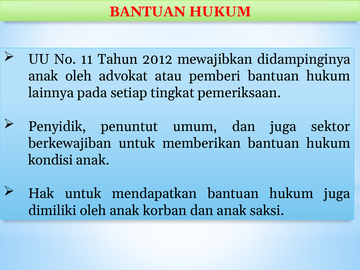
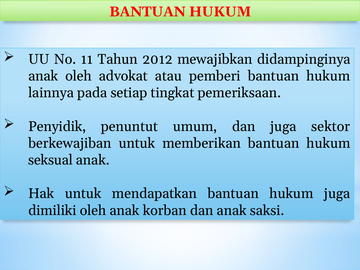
kondisi: kondisi -> seksual
